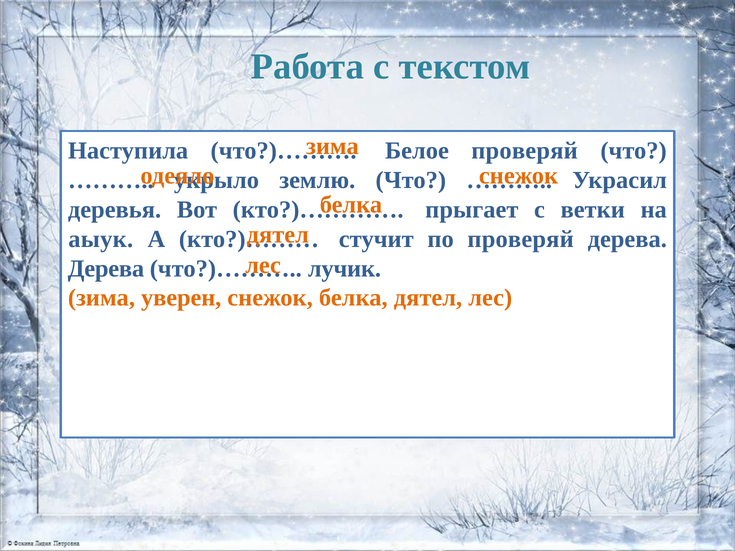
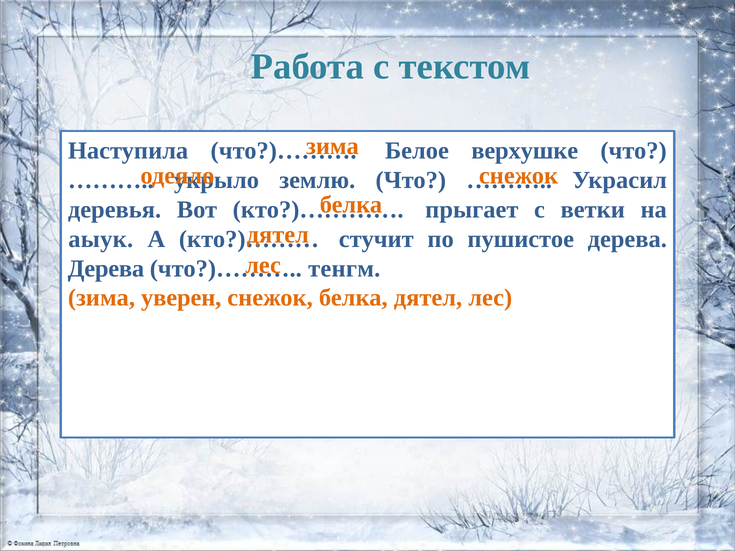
Белое проверяй: проверяй -> верхушке
по проверяй: проверяй -> пушистое
лучик: лучик -> тенгм
